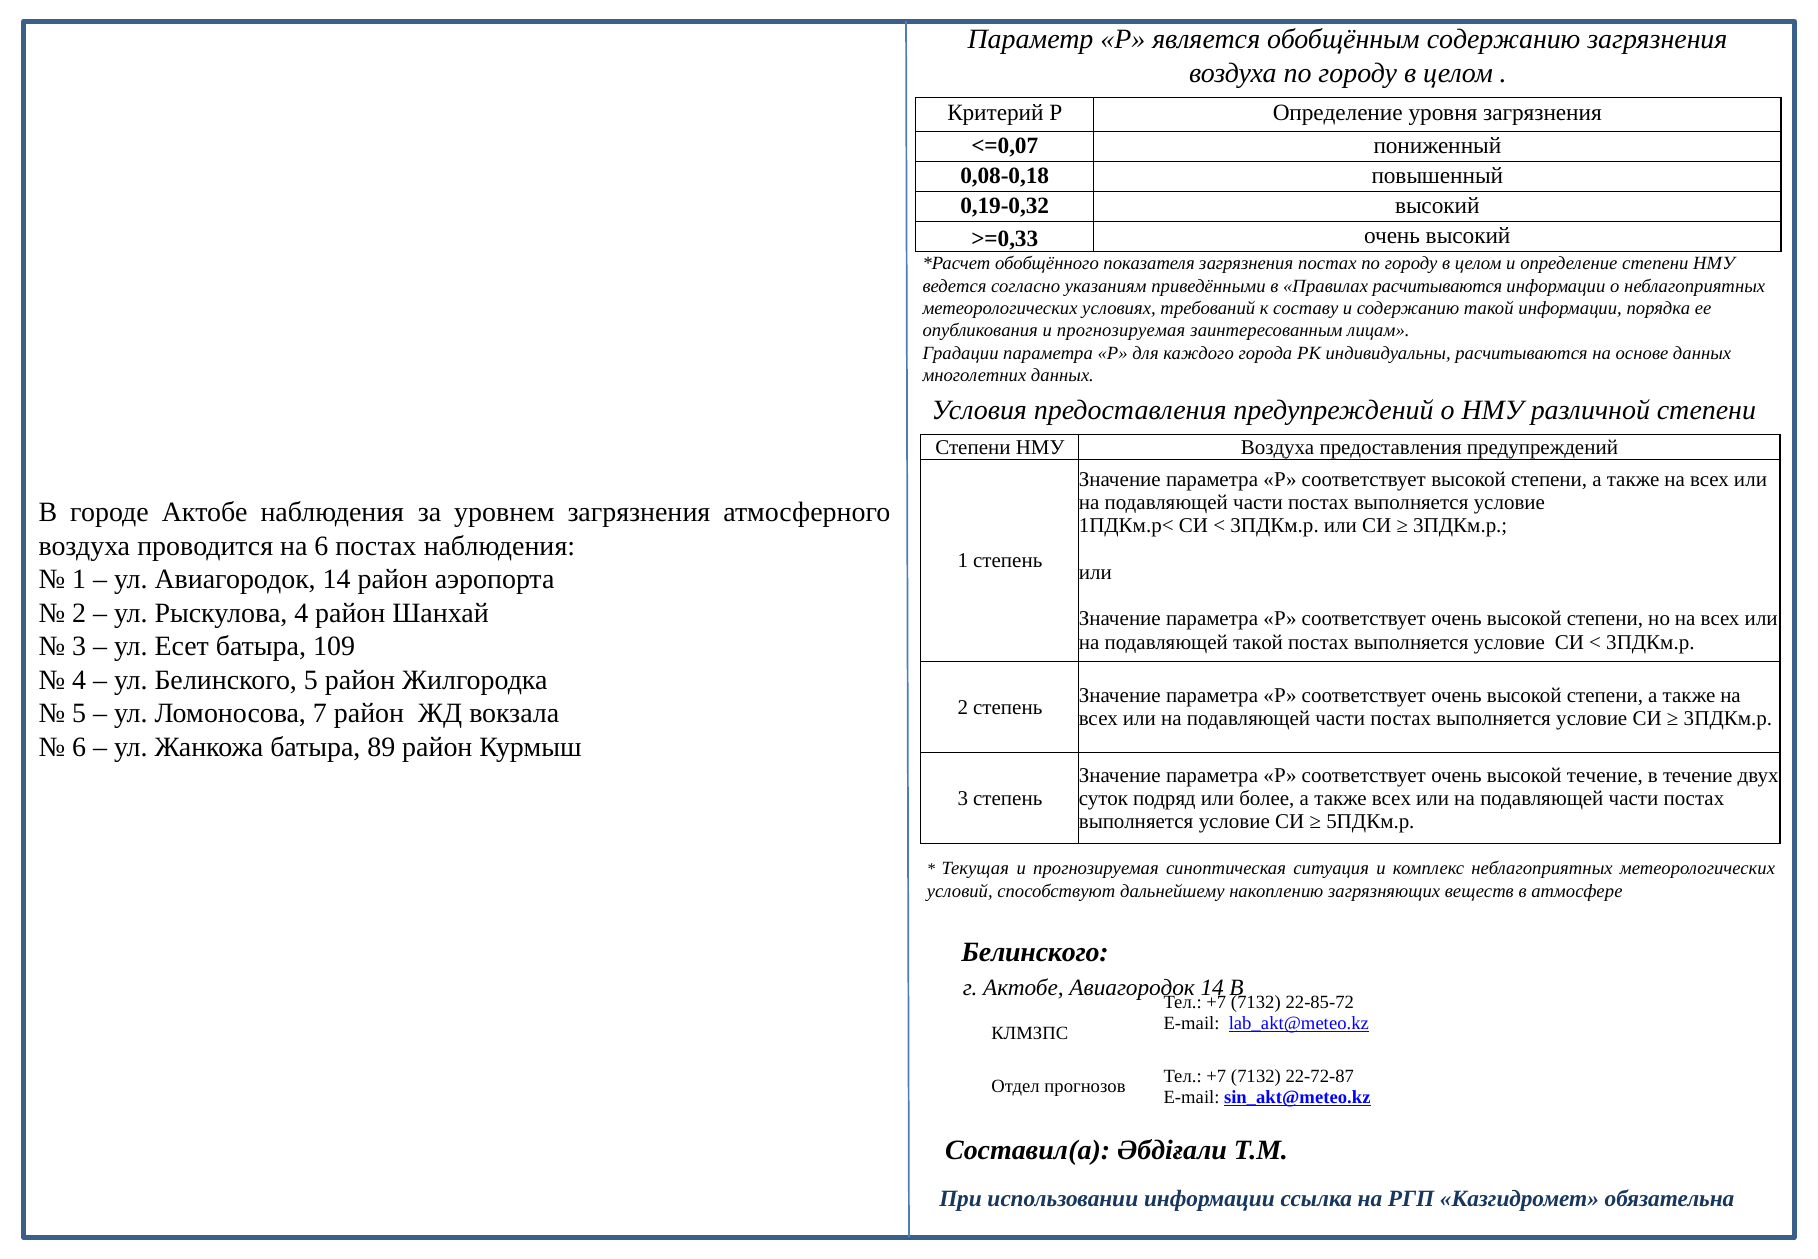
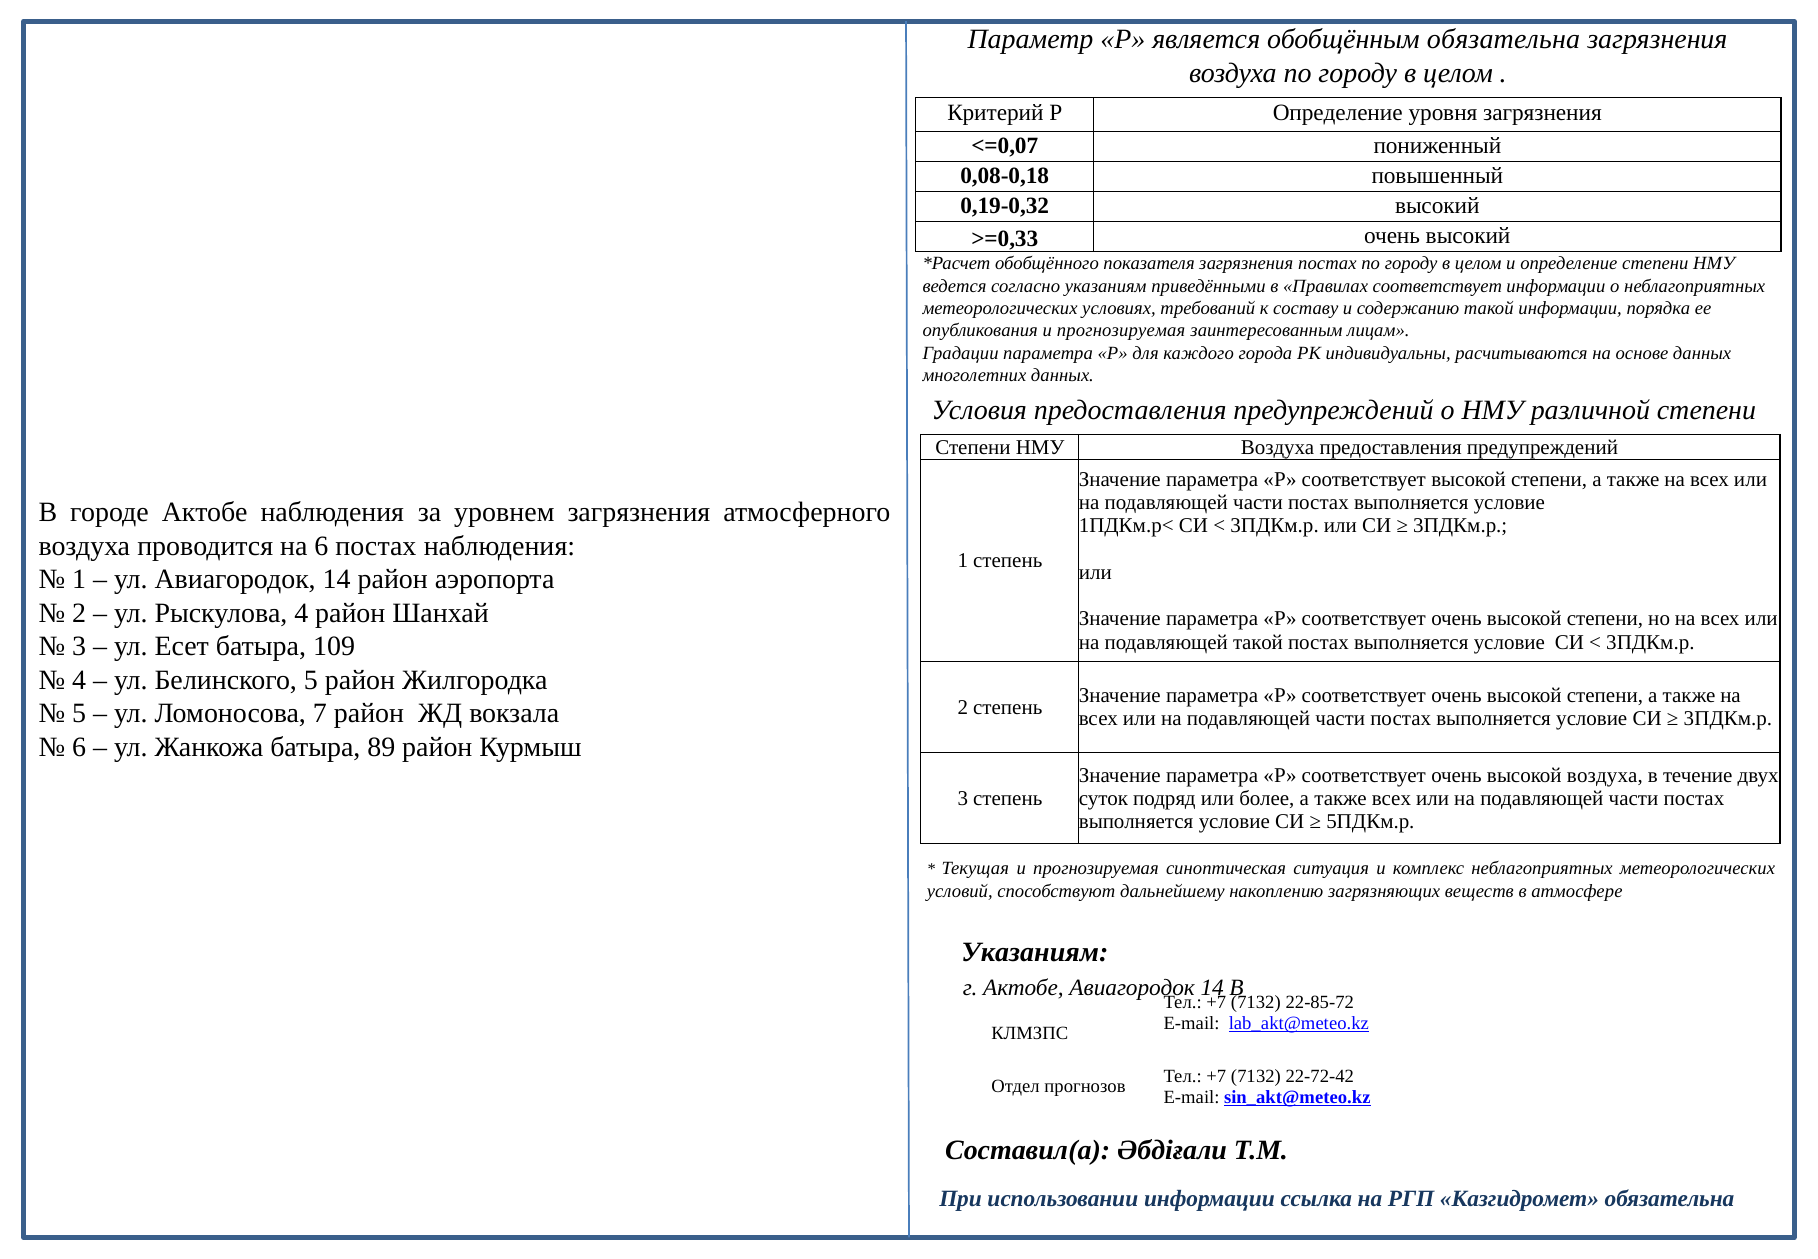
обобщённым содержанию: содержанию -> обязательна
Правилах расчитываются: расчитываются -> соответствует
высокой течение: течение -> воздуха
Белинского at (1035, 951): Белинского -> Указаниям
22-72-87: 22-72-87 -> 22-72-42
